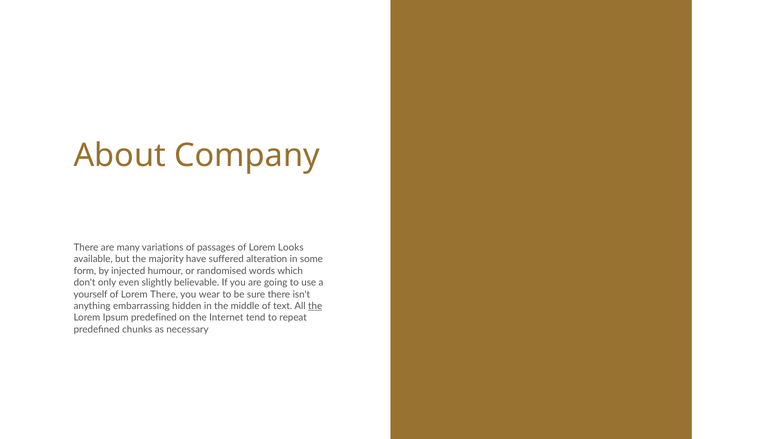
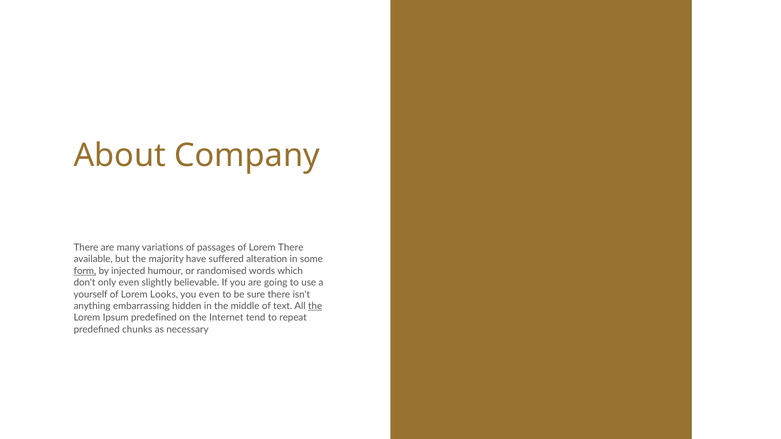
Lorem Looks: Looks -> There
form underline: none -> present
Lorem There: There -> Looks
you wear: wear -> even
